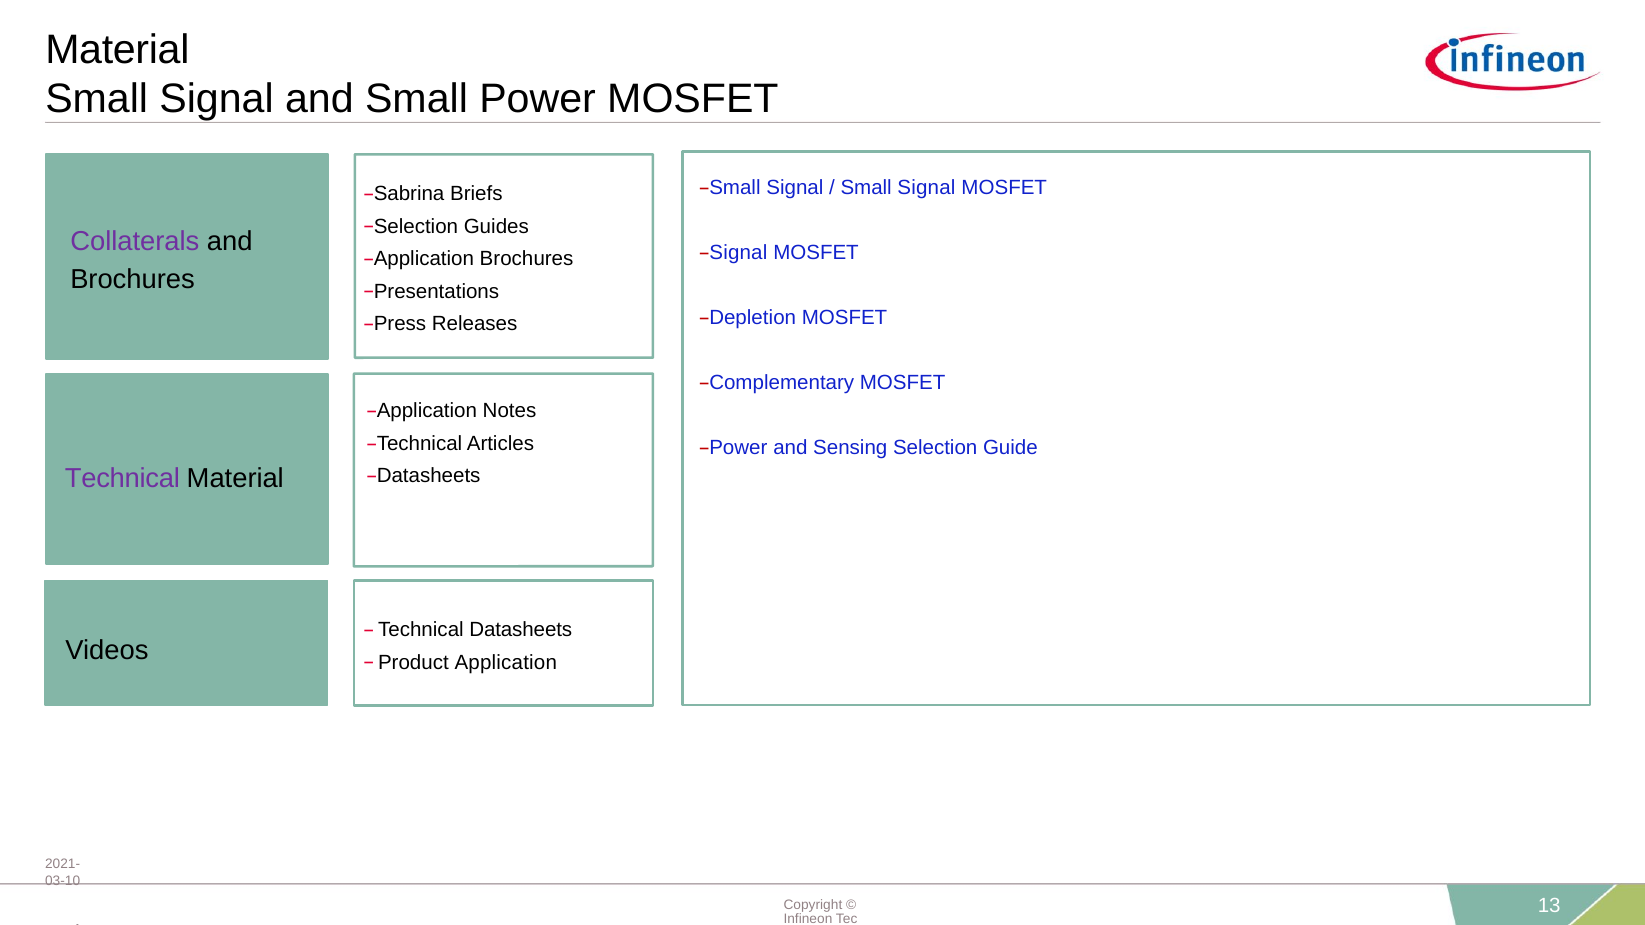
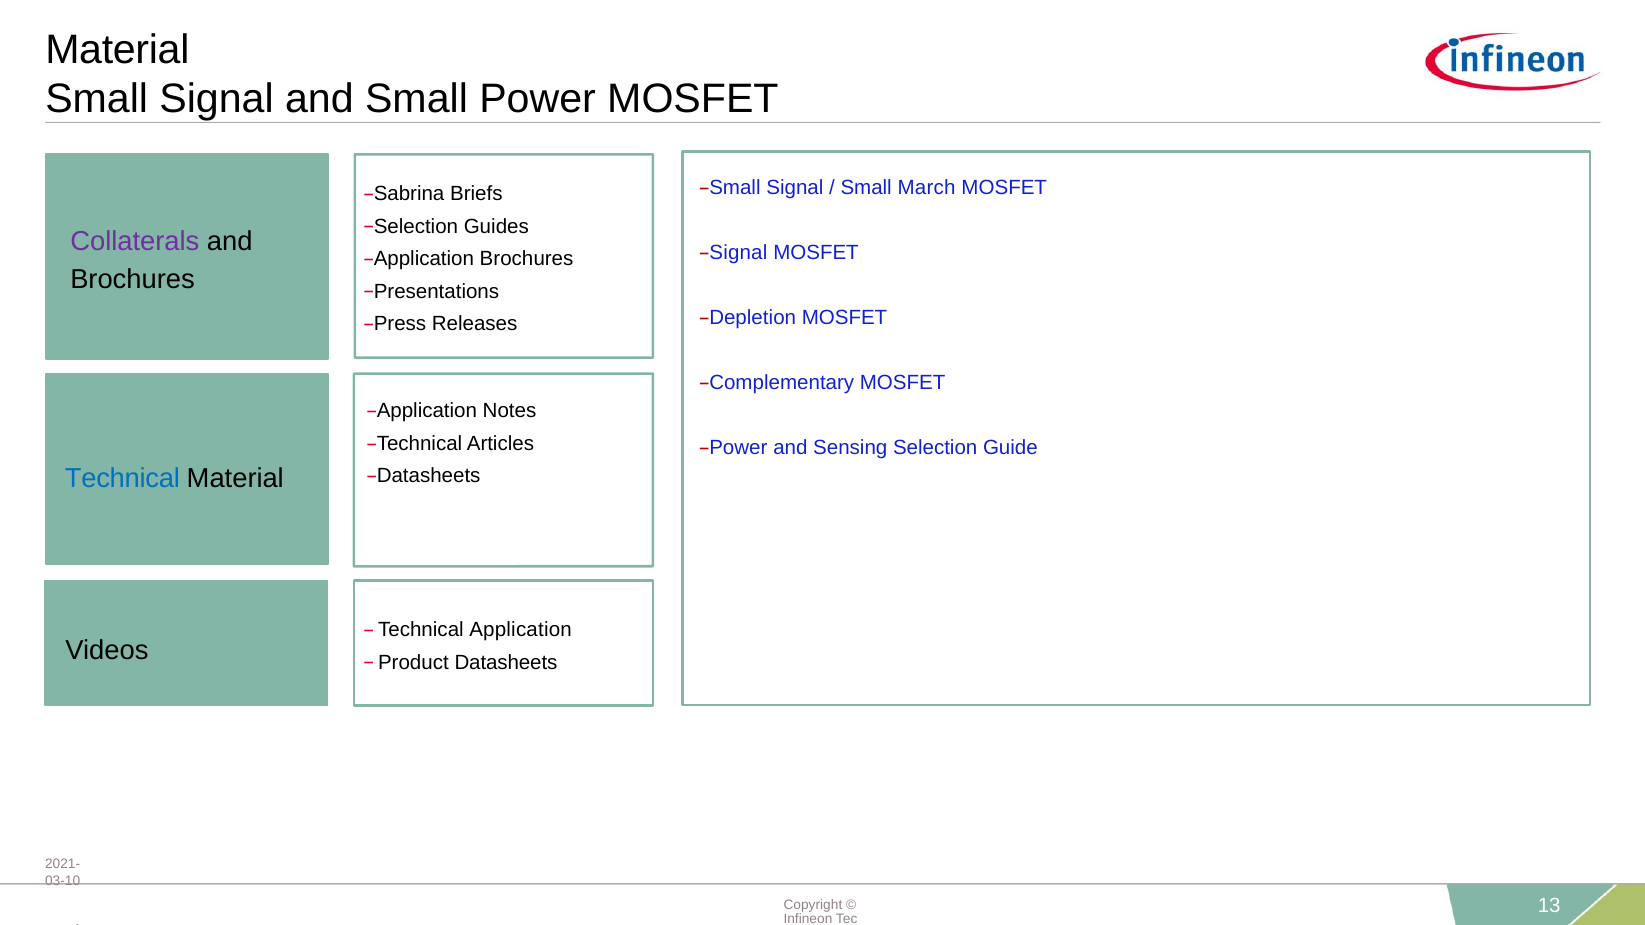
Signal at (927, 188): Signal -> March
Technical at (122, 478) colour: purple -> blue
Technical Datasheets: Datasheets -> Application
Product Application: Application -> Datasheets
